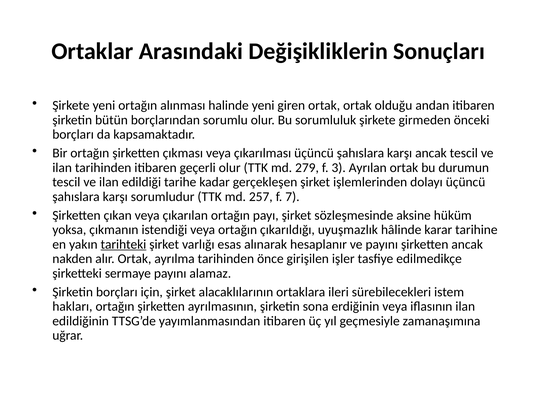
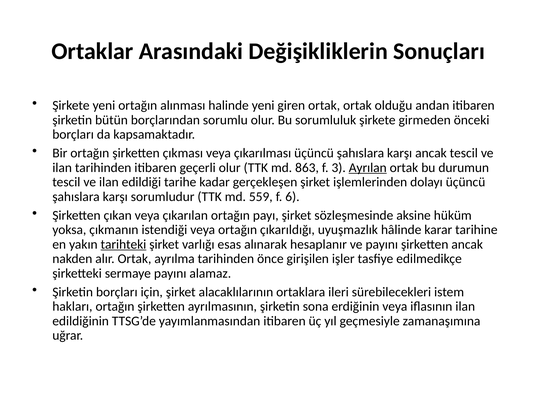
279: 279 -> 863
Ayrılan underline: none -> present
257: 257 -> 559
7: 7 -> 6
